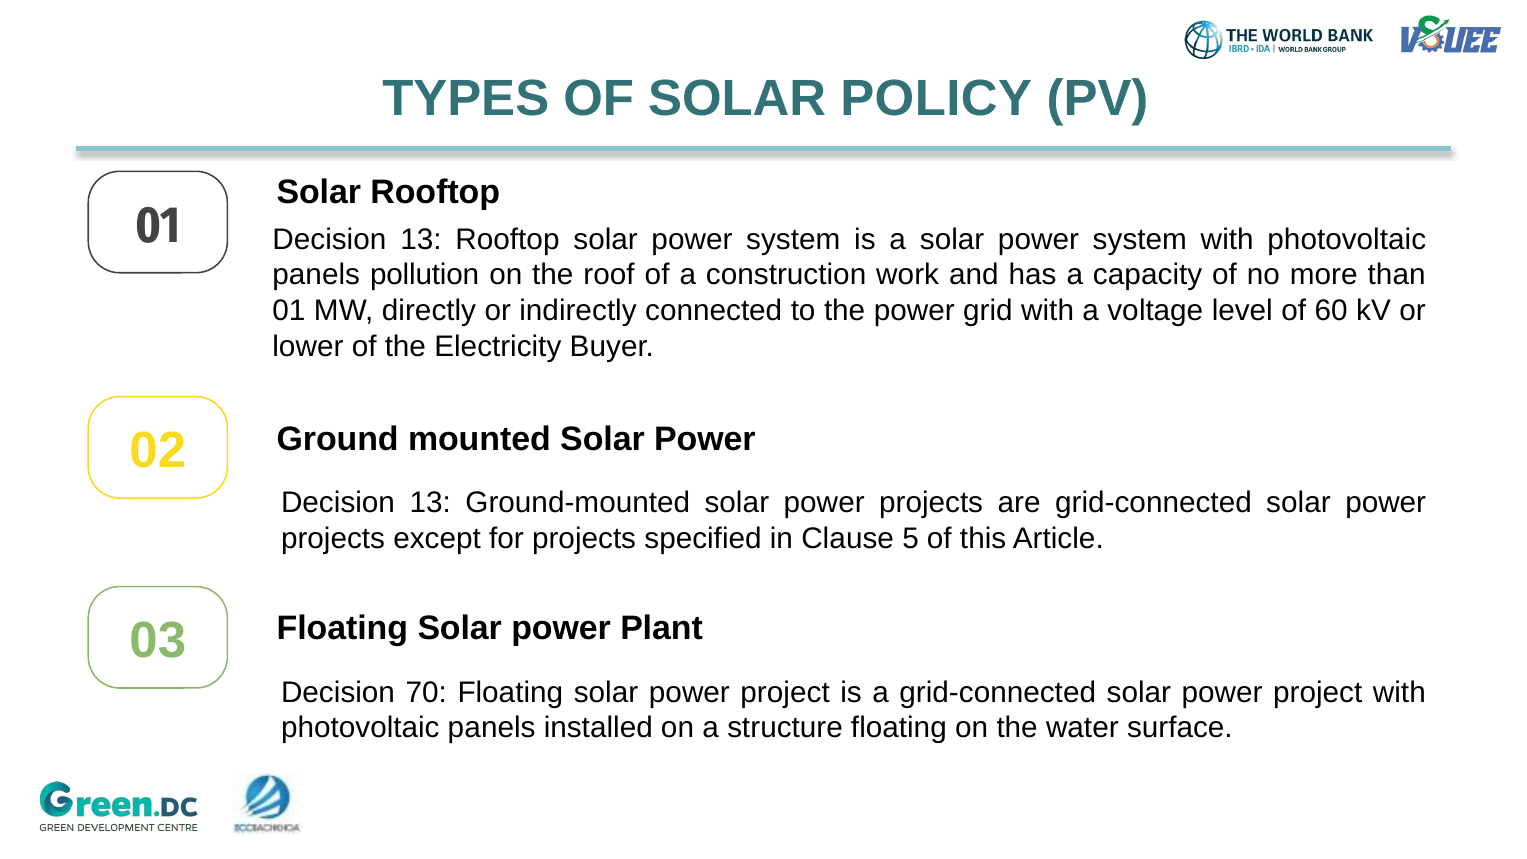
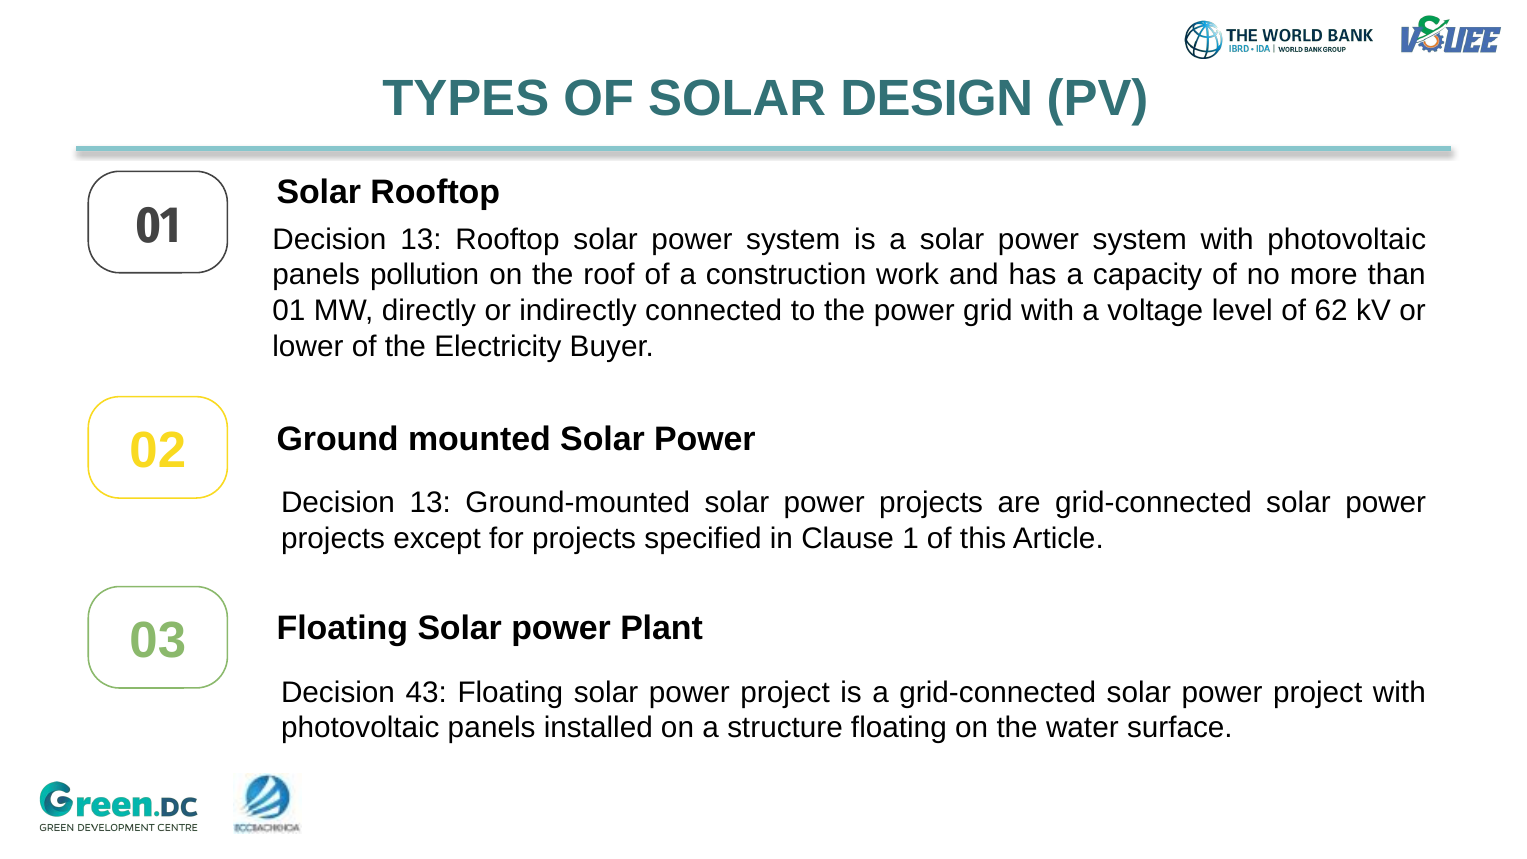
POLICY: POLICY -> DESIGN
60: 60 -> 62
5: 5 -> 1
70: 70 -> 43
